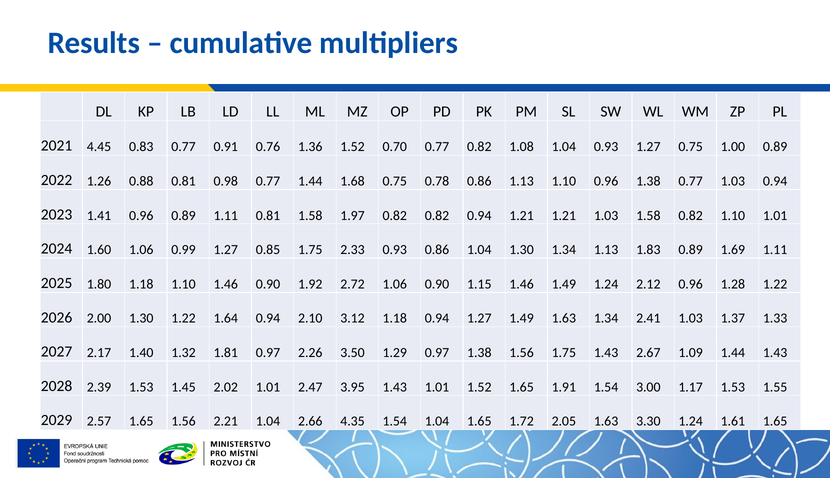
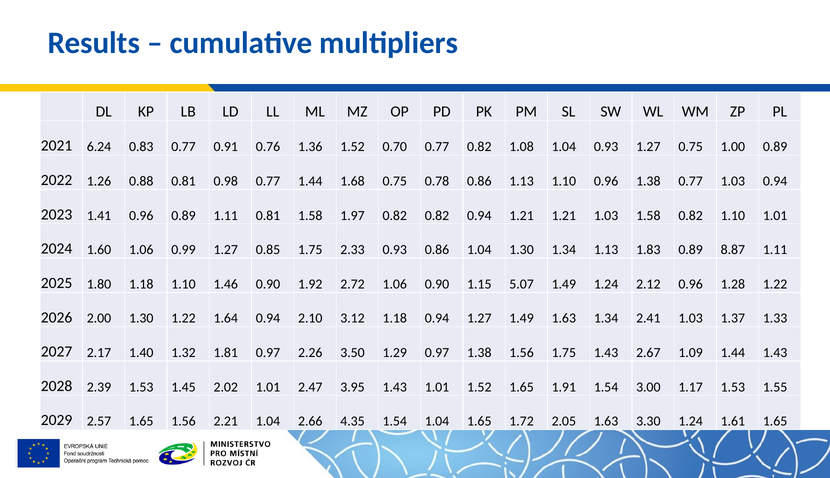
4.45: 4.45 -> 6.24
1.69: 1.69 -> 8.87
1.15 1.46: 1.46 -> 5.07
